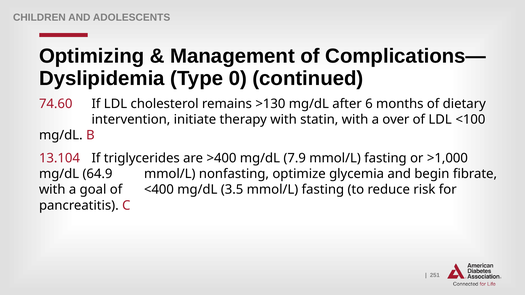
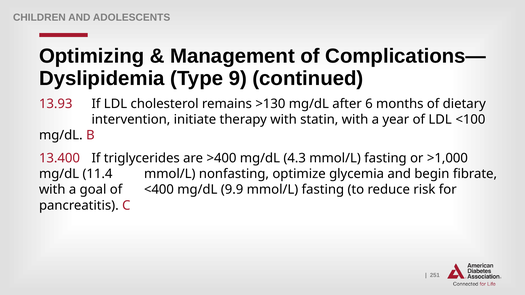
0: 0 -> 9
74.60: 74.60 -> 13.93
over: over -> year
13.104: 13.104 -> 13.400
7.9: 7.9 -> 4.3
64.9: 64.9 -> 11.4
3.5: 3.5 -> 9.9
